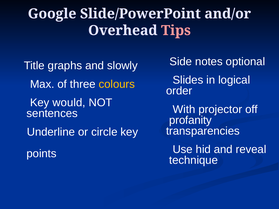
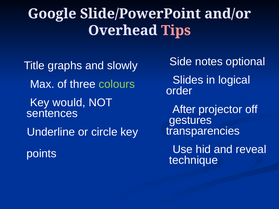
colours colour: yellow -> light green
With: With -> After
profanity: profanity -> gestures
